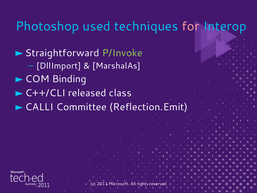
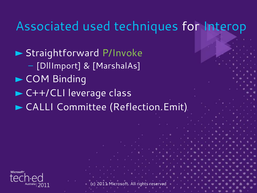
Photoshop: Photoshop -> Associated
for colour: pink -> white
released: released -> leverage
